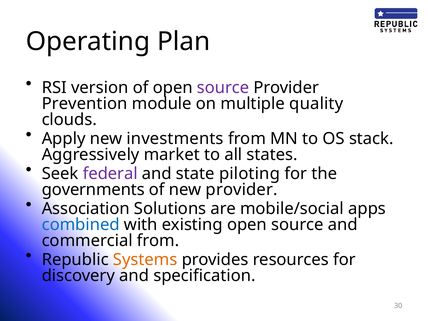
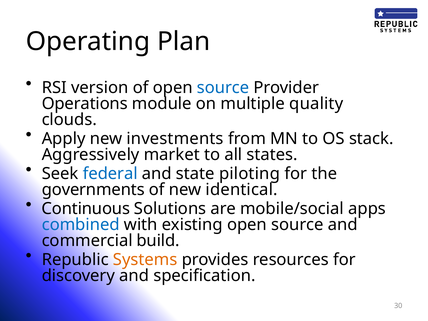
source at (223, 88) colour: purple -> blue
Prevention: Prevention -> Operations
federal colour: purple -> blue
new provider: provider -> identical
Association: Association -> Continuous
commercial from: from -> build
